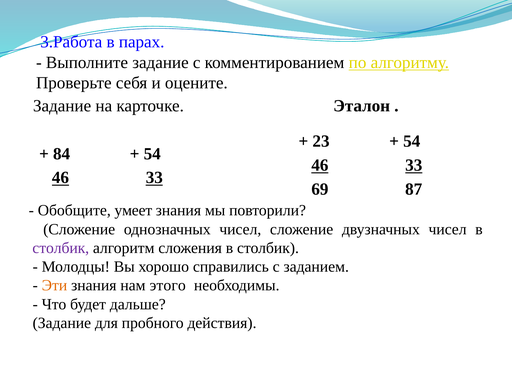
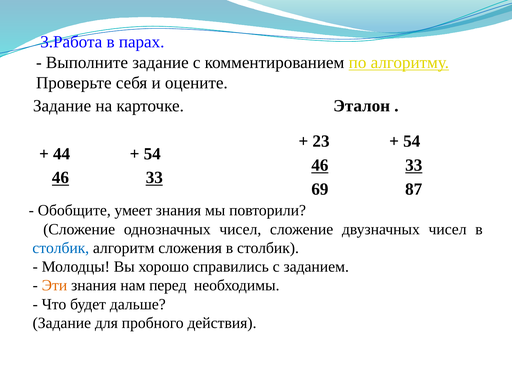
84: 84 -> 44
столбик at (61, 248) colour: purple -> blue
этого: этого -> перед
